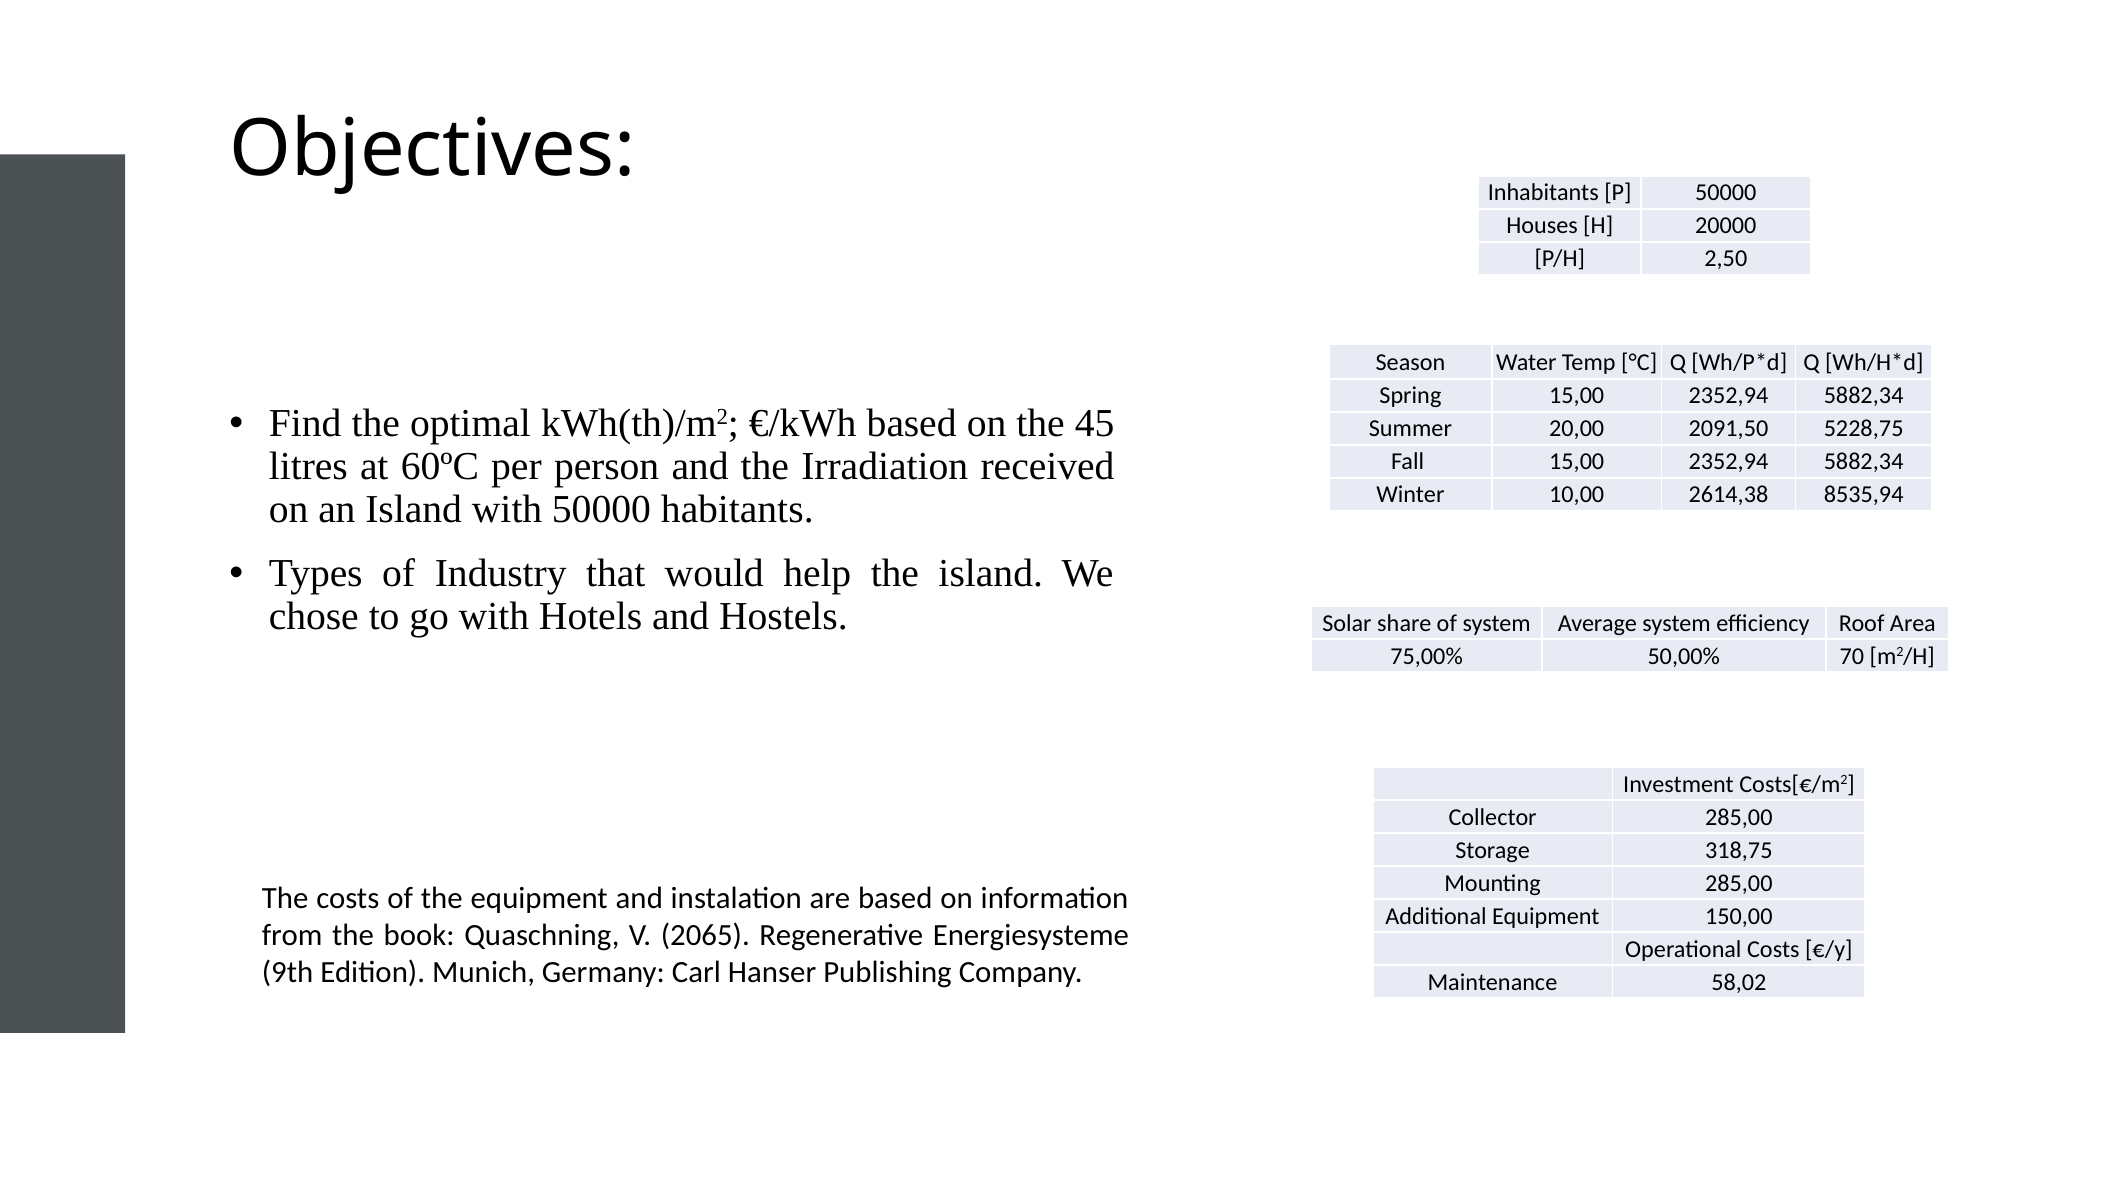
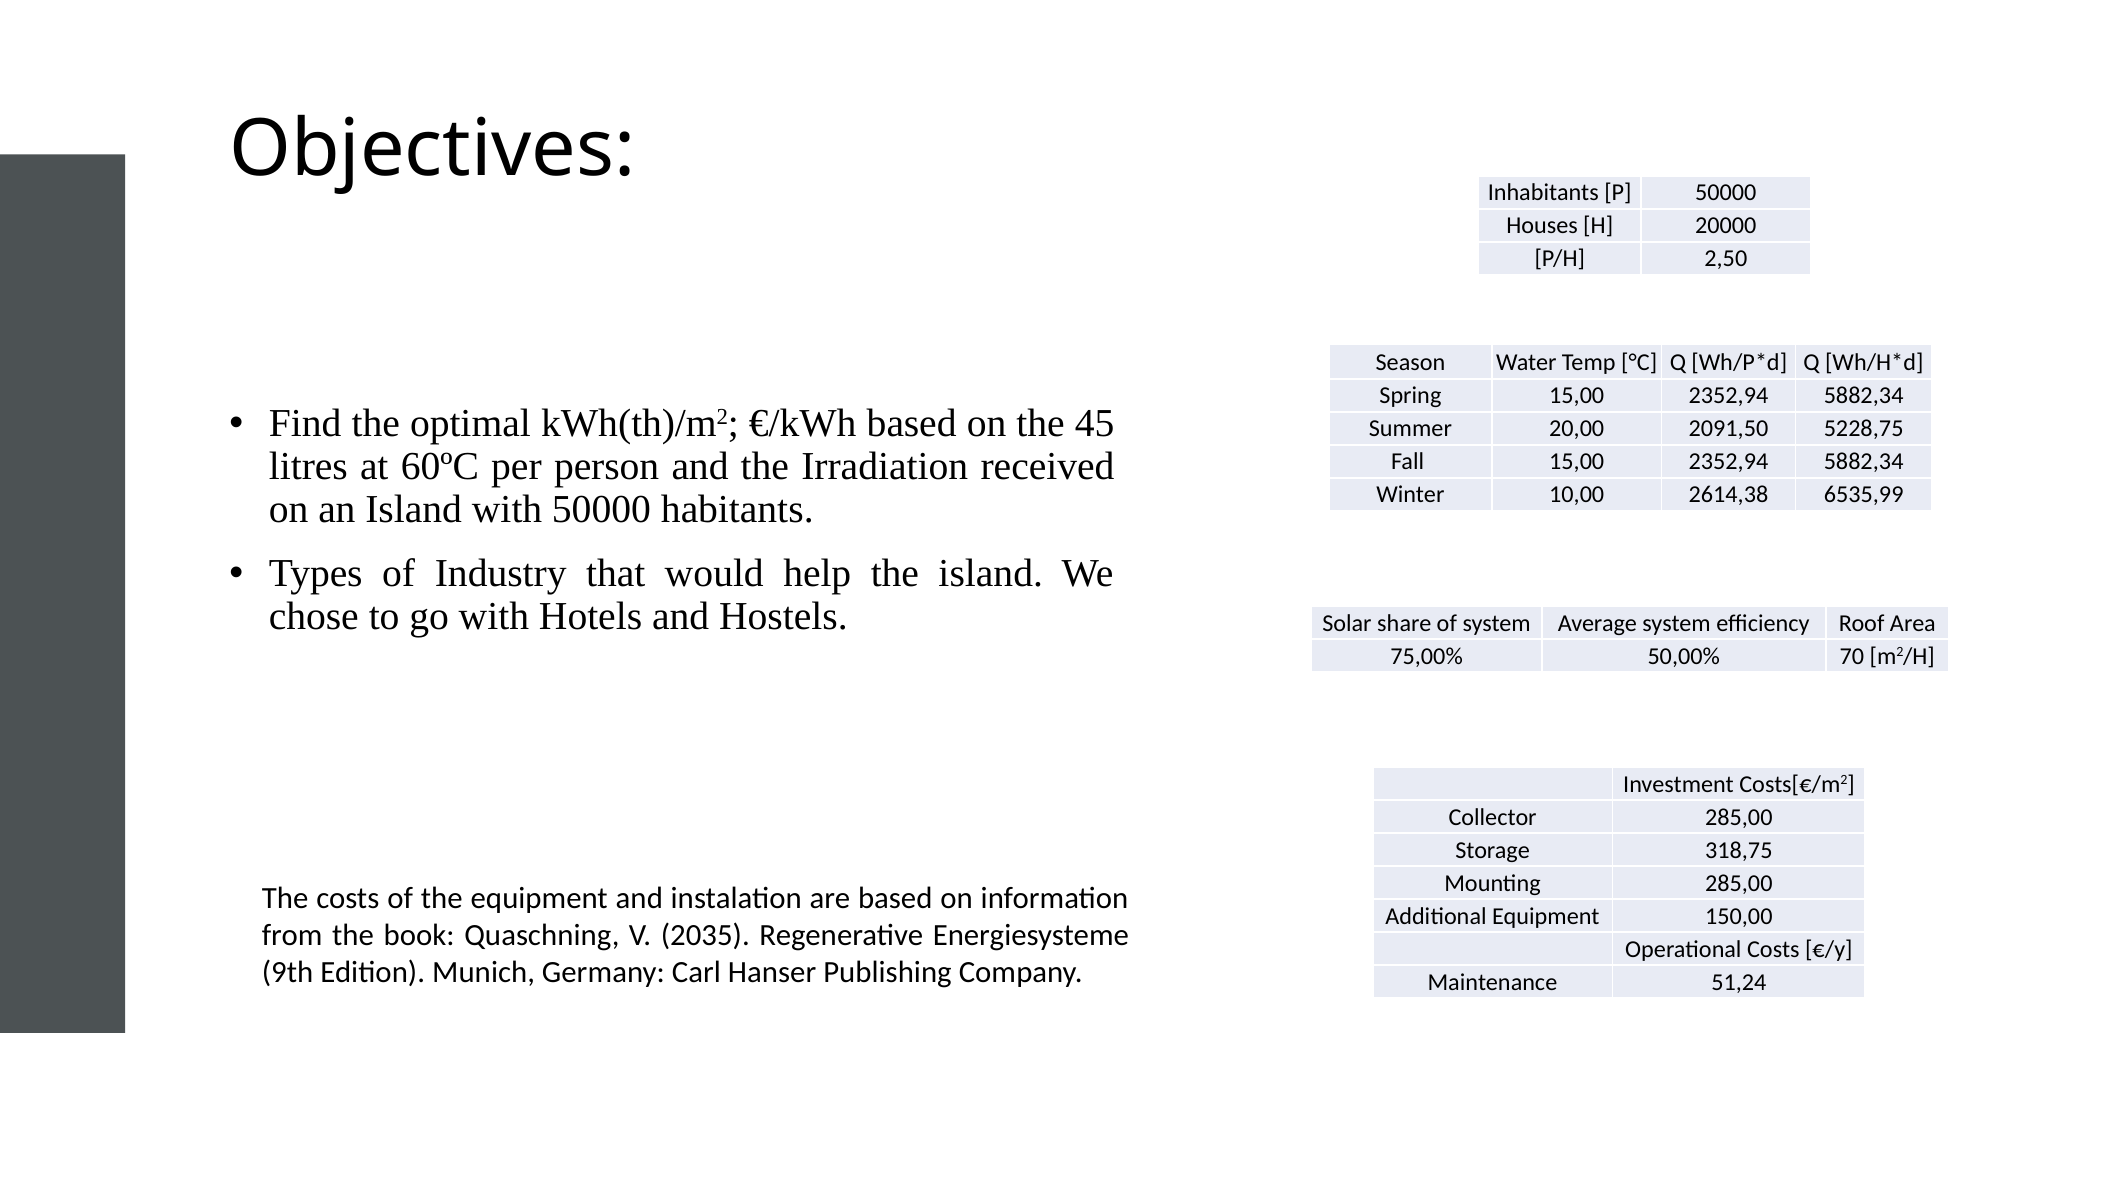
8535,94: 8535,94 -> 6535,99
2065: 2065 -> 2035
58,02: 58,02 -> 51,24
